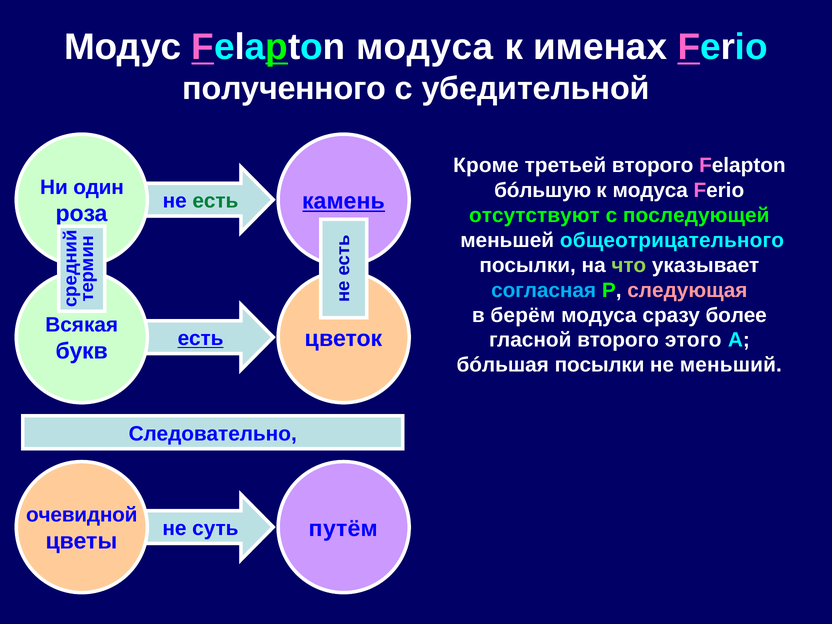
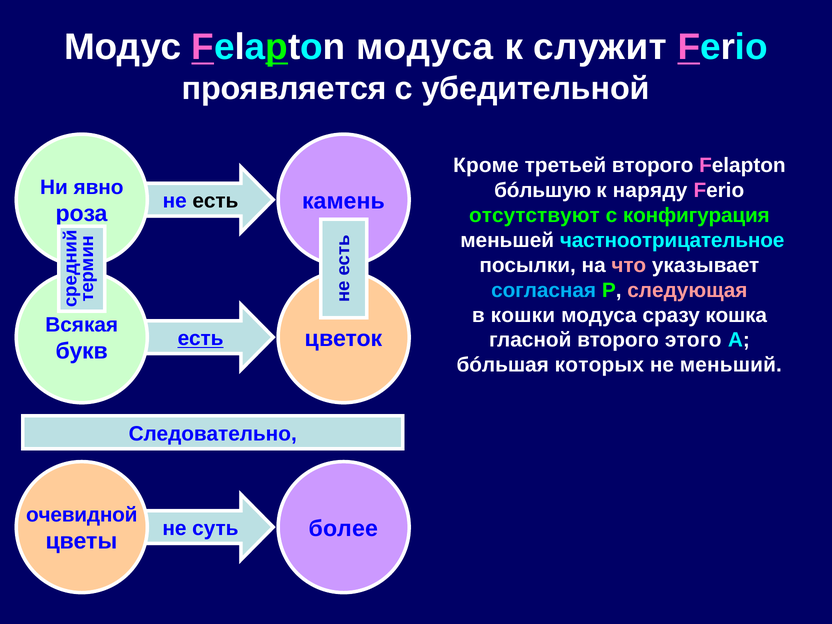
именах: именах -> служит
полученного: полученного -> проявляется
один: один -> явно
к модуса: модуса -> наряду
камень underline: present -> none
есть at (215, 201) colour: green -> black
последующей: последующей -> конфигурация
общеотрицательного: общеотрицательного -> частноотрицательное
что colour: light green -> pink
берём: берём -> кошки
более: более -> кошка
бóльшая посылки: посылки -> которых
путём: путём -> более
